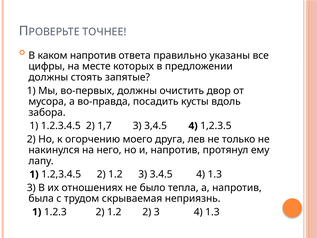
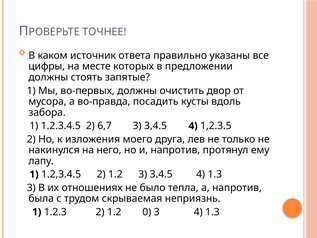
каком напротив: напротив -> источник
1,7: 1,7 -> 6,7
огорчению: огорчению -> изложения
1.2 2: 2 -> 0
